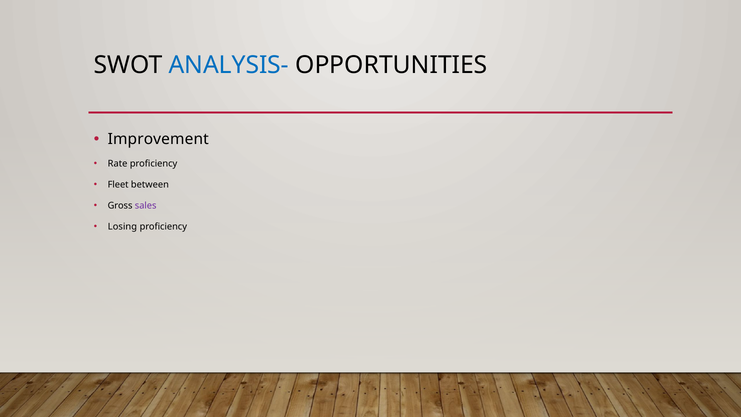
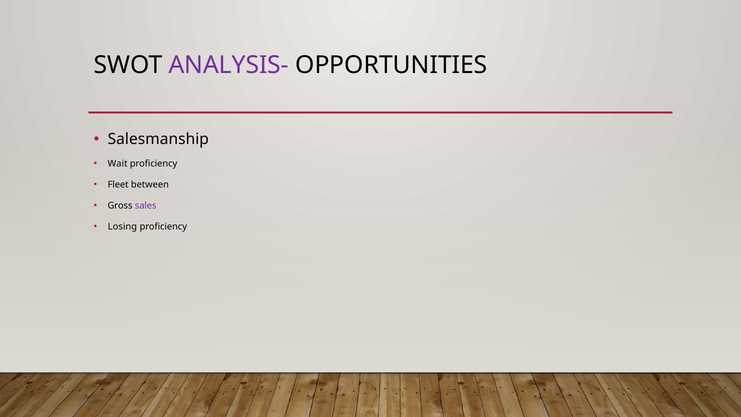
ANALYSIS- colour: blue -> purple
Improvement: Improvement -> Salesmanship
Rate: Rate -> Wait
